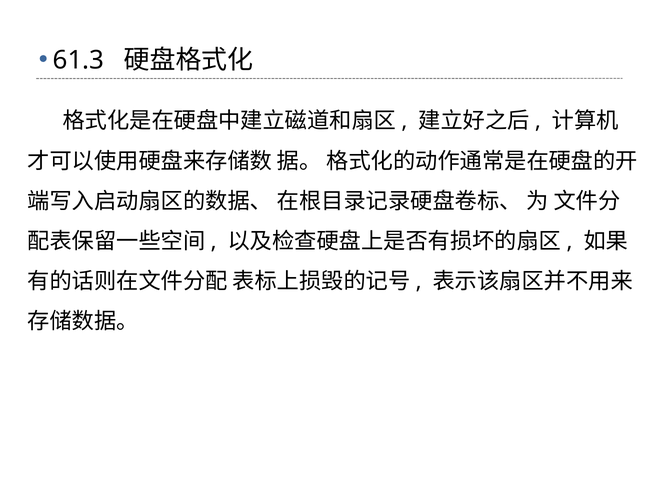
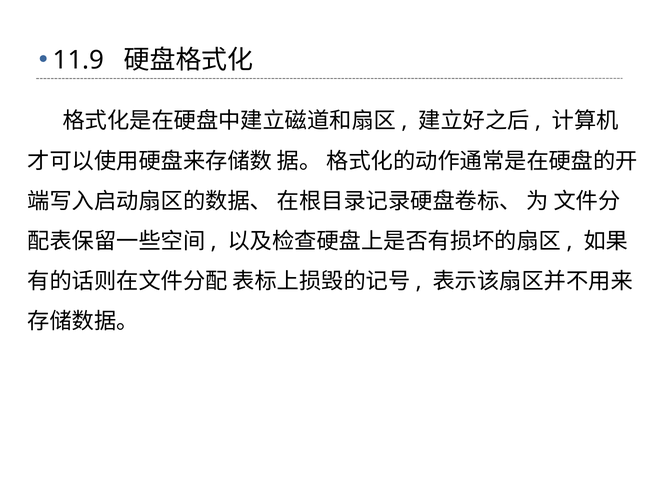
61.3: 61.3 -> 11.9
